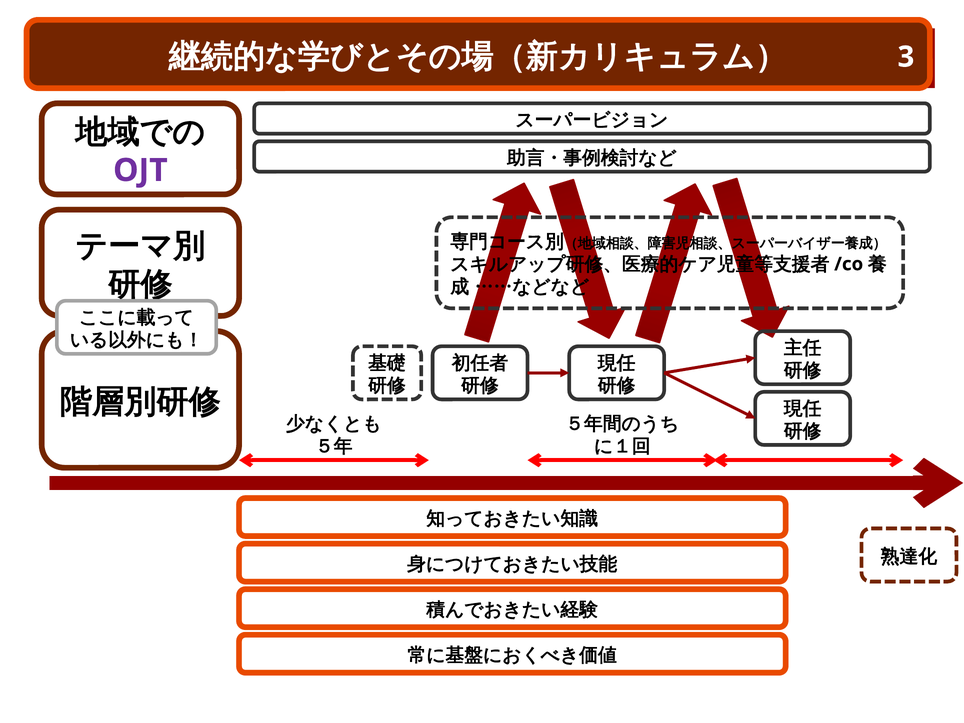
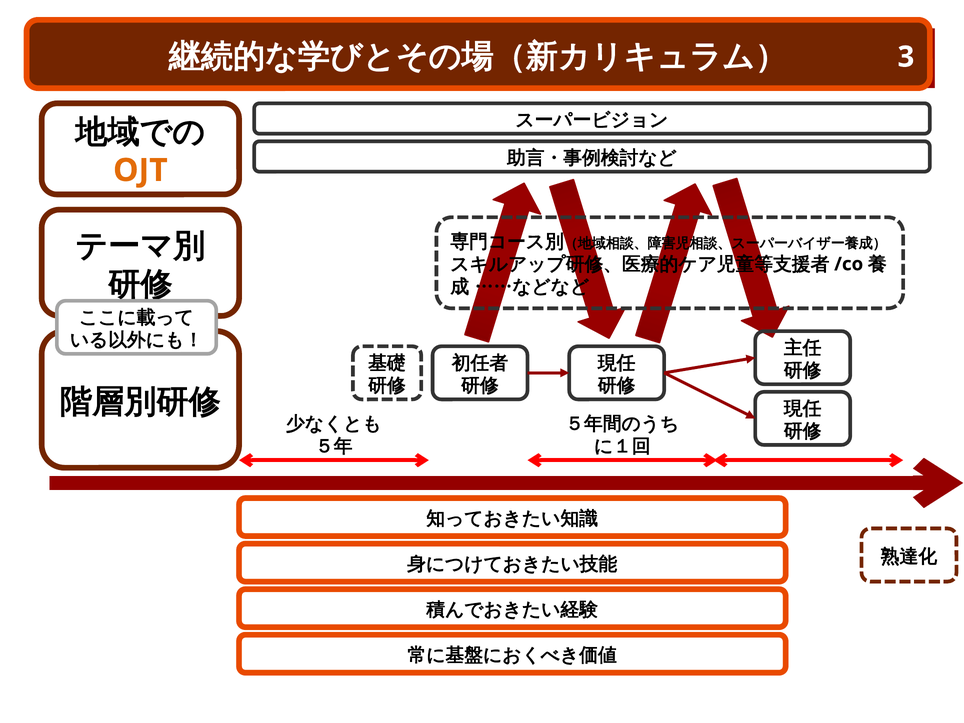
OJT colour: purple -> orange
